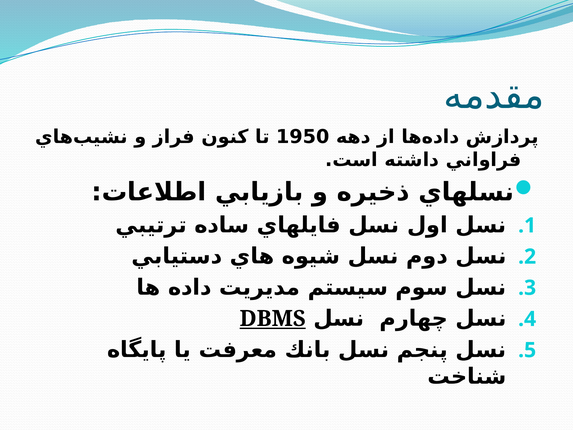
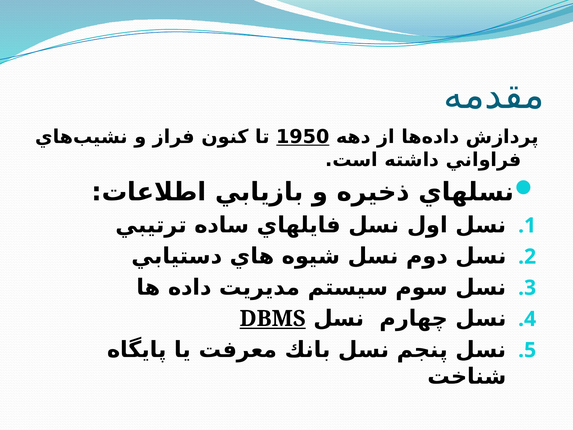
1950 underline: none -> present
